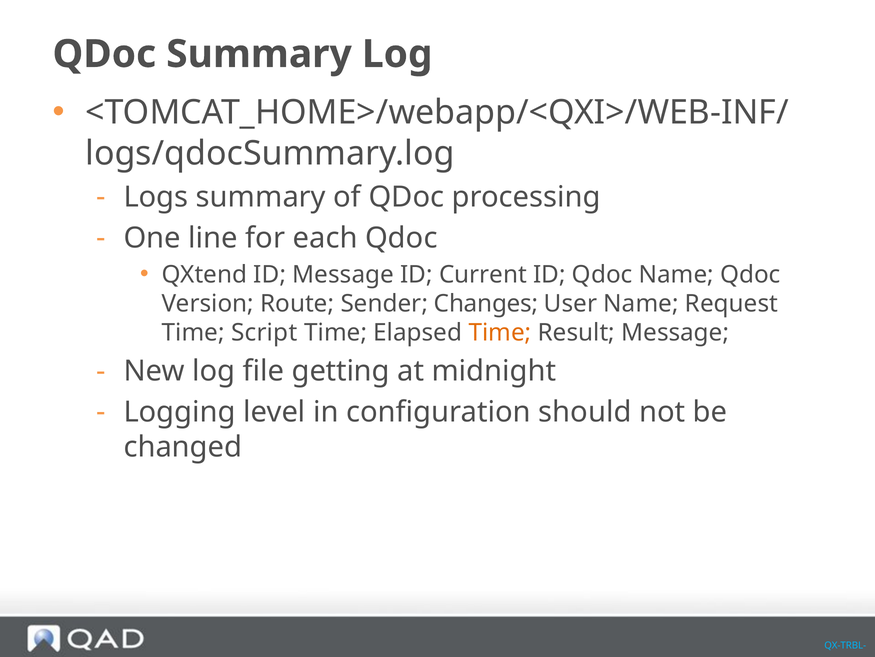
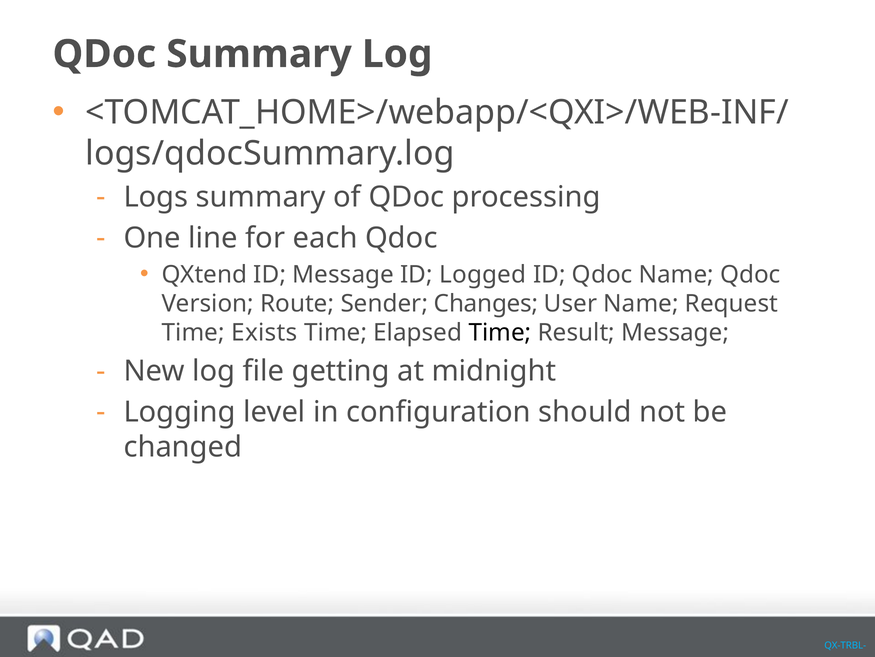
Current: Current -> Logged
Script: Script -> Exists
Time at (500, 333) colour: orange -> black
